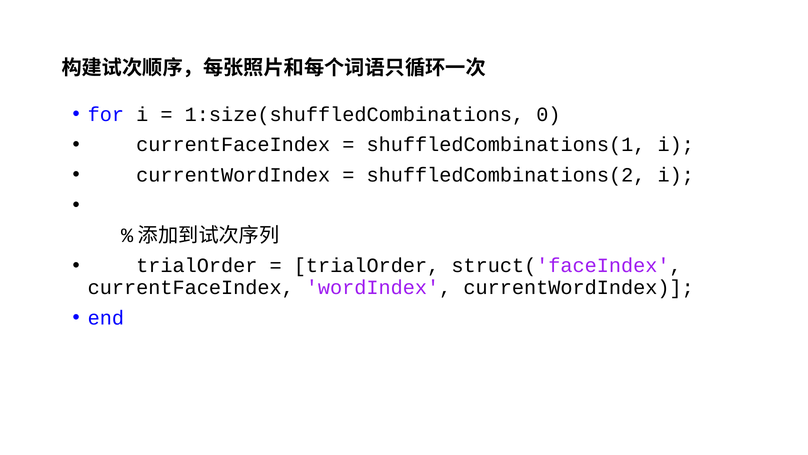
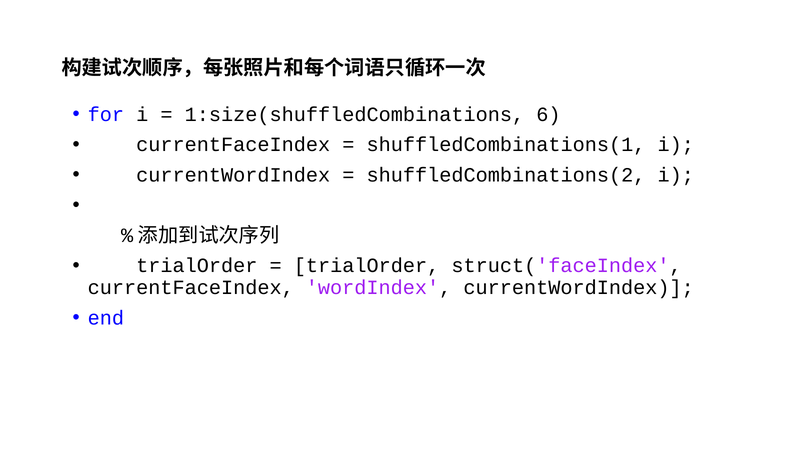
0: 0 -> 6
